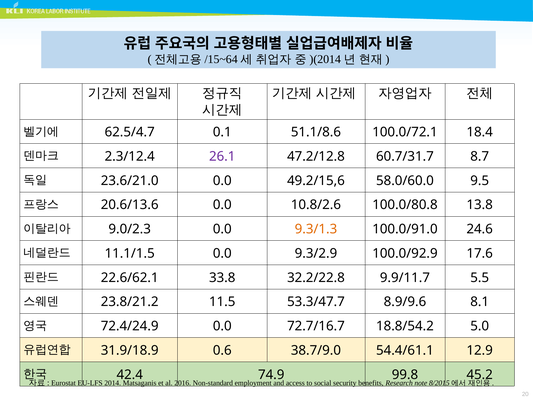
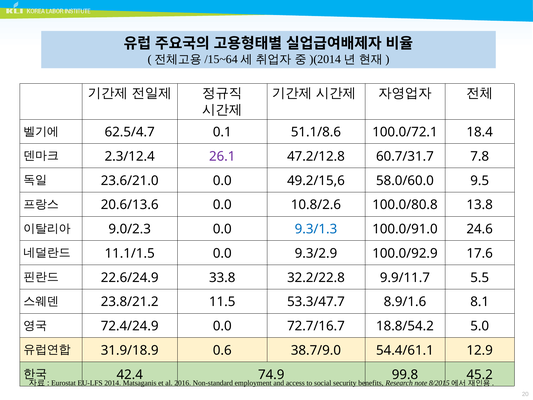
8.7: 8.7 -> 7.8
9.3/1.3 colour: orange -> blue
22.6/62.1: 22.6/62.1 -> 22.6/24.9
8.9/9.6: 8.9/9.6 -> 8.9/1.6
